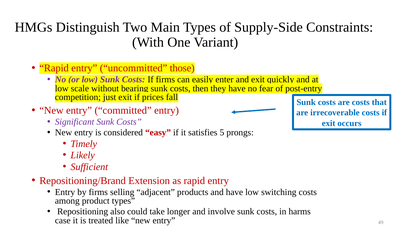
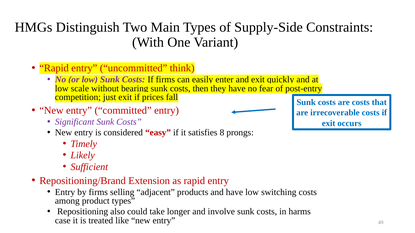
those: those -> think
5: 5 -> 8
